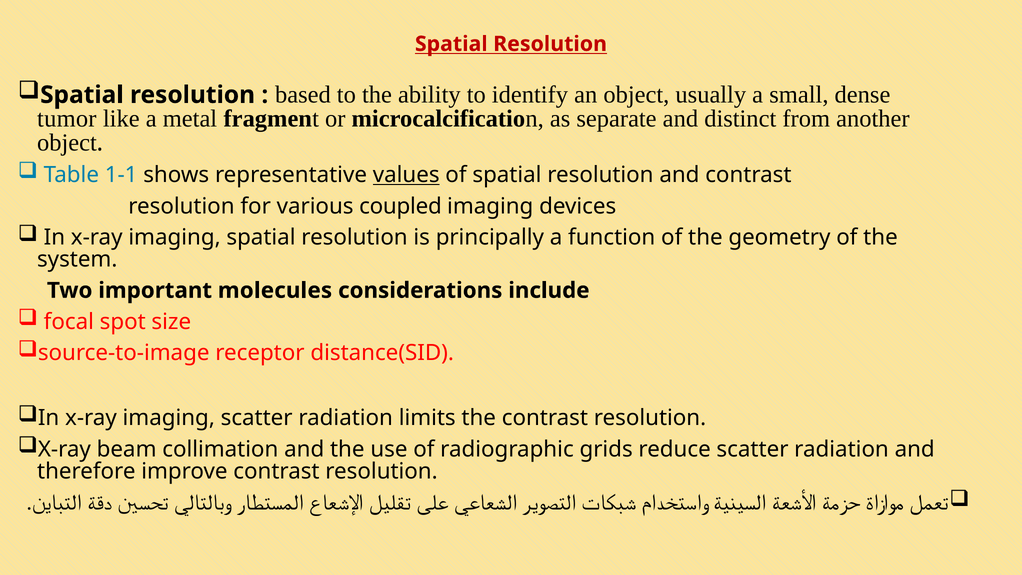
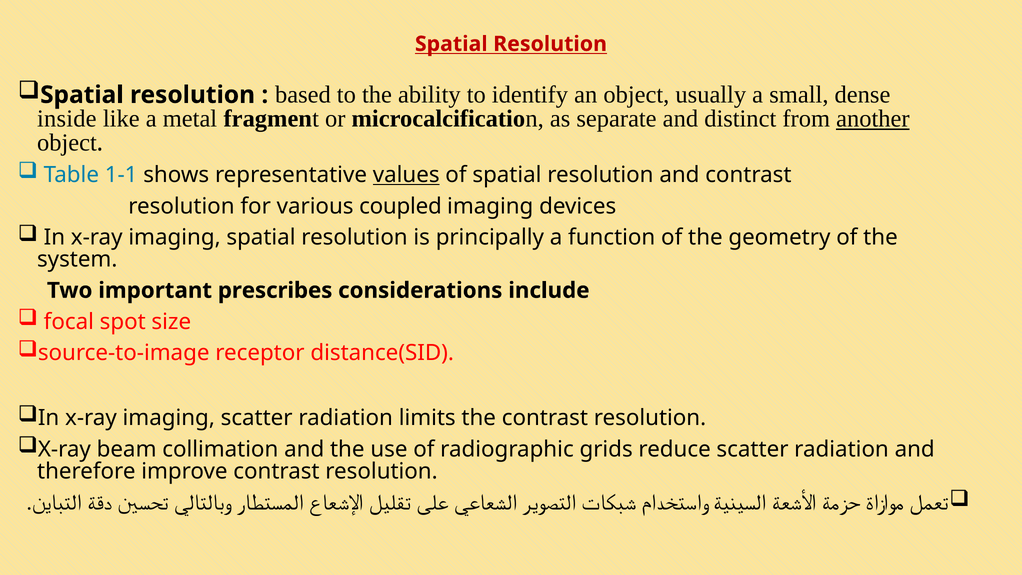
tumor: tumor -> inside
another underline: none -> present
molecules: molecules -> prescribes
